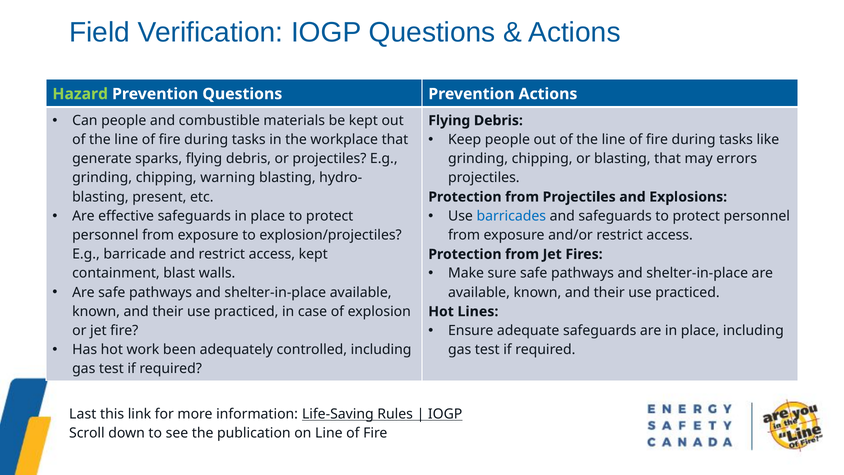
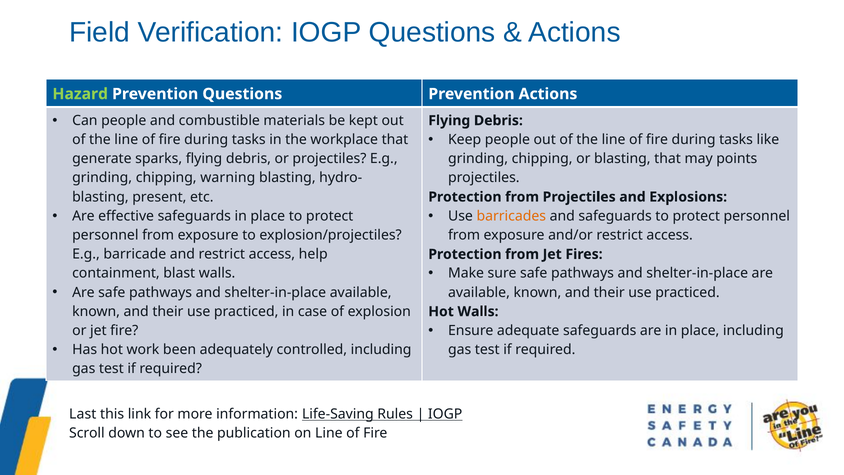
errors: errors -> points
barricades colour: blue -> orange
access kept: kept -> help
Hot Lines: Lines -> Walls
